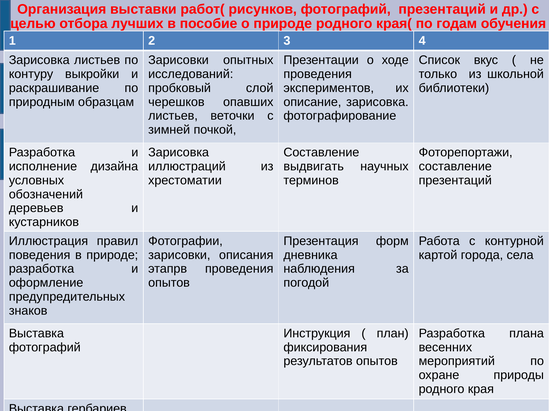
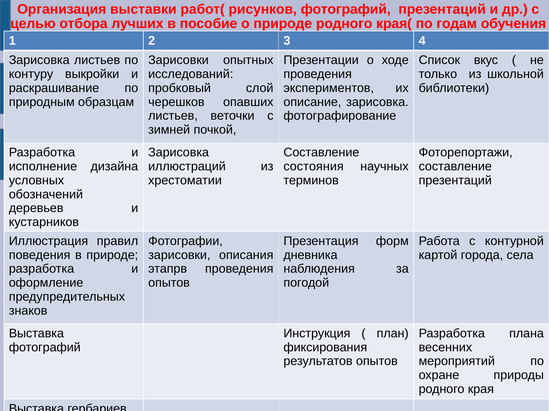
выдвигать: выдвигать -> состояния
